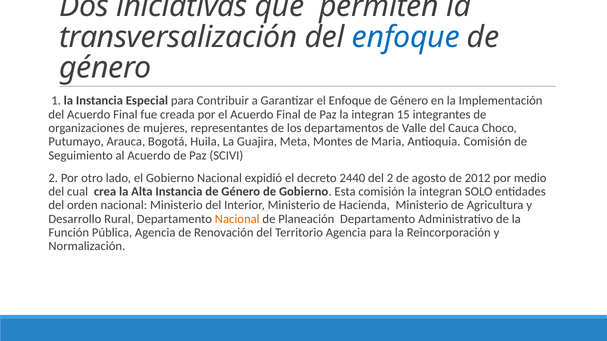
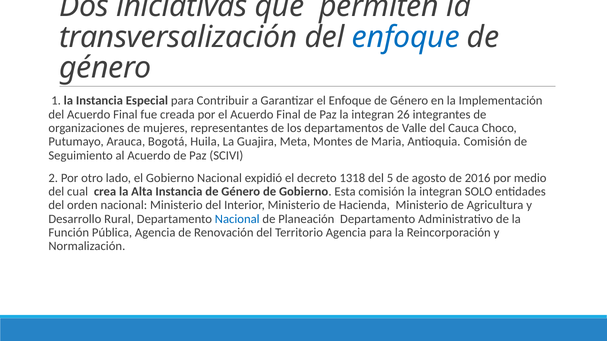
15: 15 -> 26
2440: 2440 -> 1318
del 2: 2 -> 5
2012: 2012 -> 2016
Nacional at (237, 219) colour: orange -> blue
